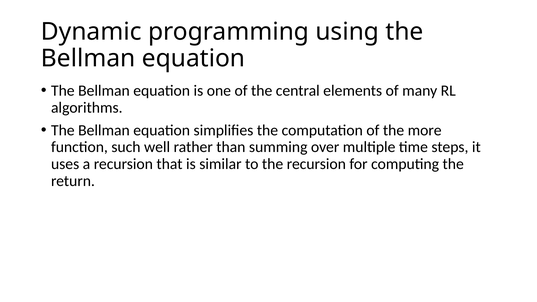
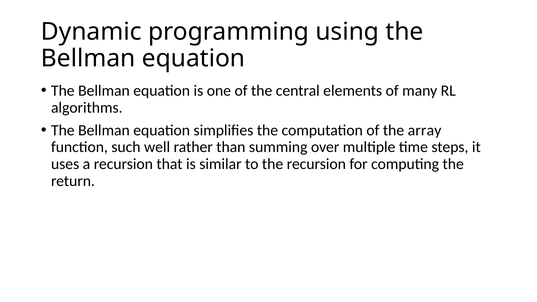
more: more -> array
